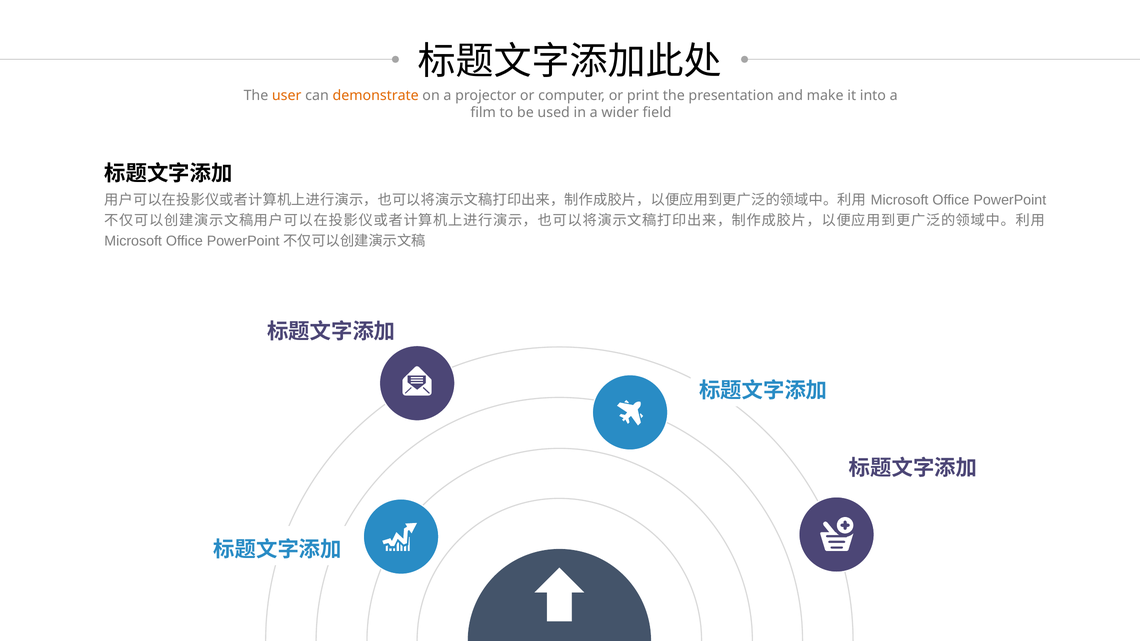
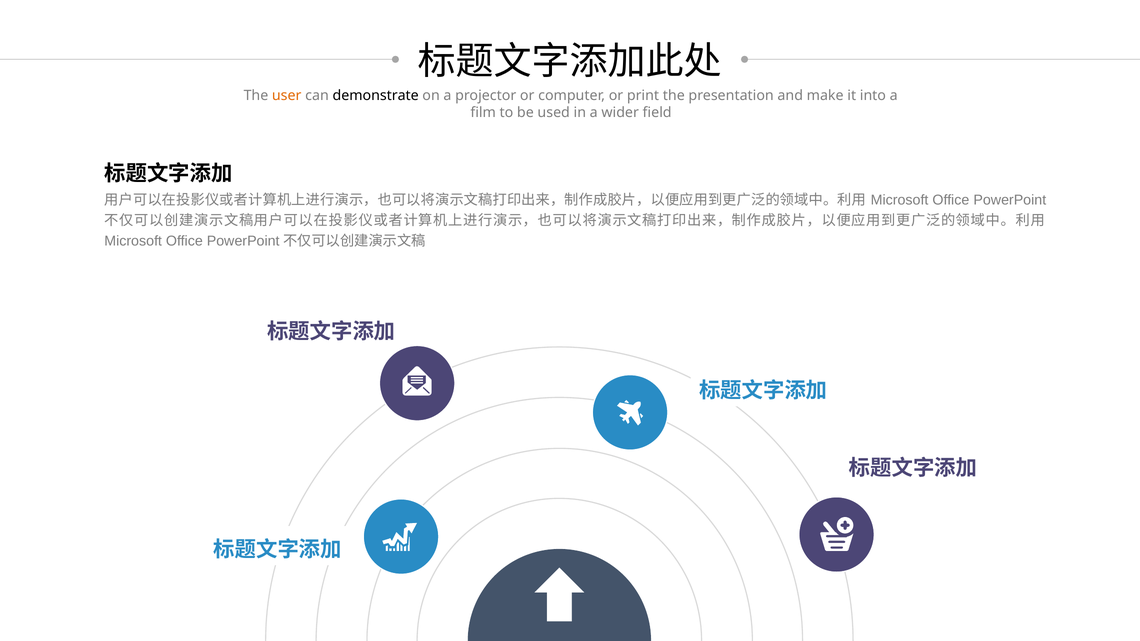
demonstrate colour: orange -> black
